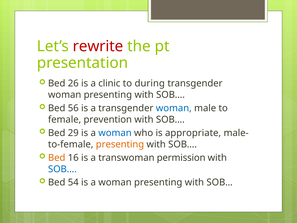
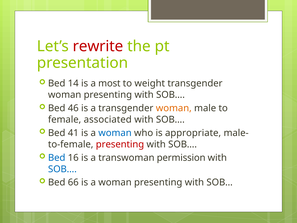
26: 26 -> 14
clinic: clinic -> most
during: during -> weight
56: 56 -> 46
woman at (174, 108) colour: blue -> orange
prevention: prevention -> associated
29: 29 -> 41
presenting at (120, 144) colour: orange -> red
Bed at (57, 158) colour: orange -> blue
54: 54 -> 66
